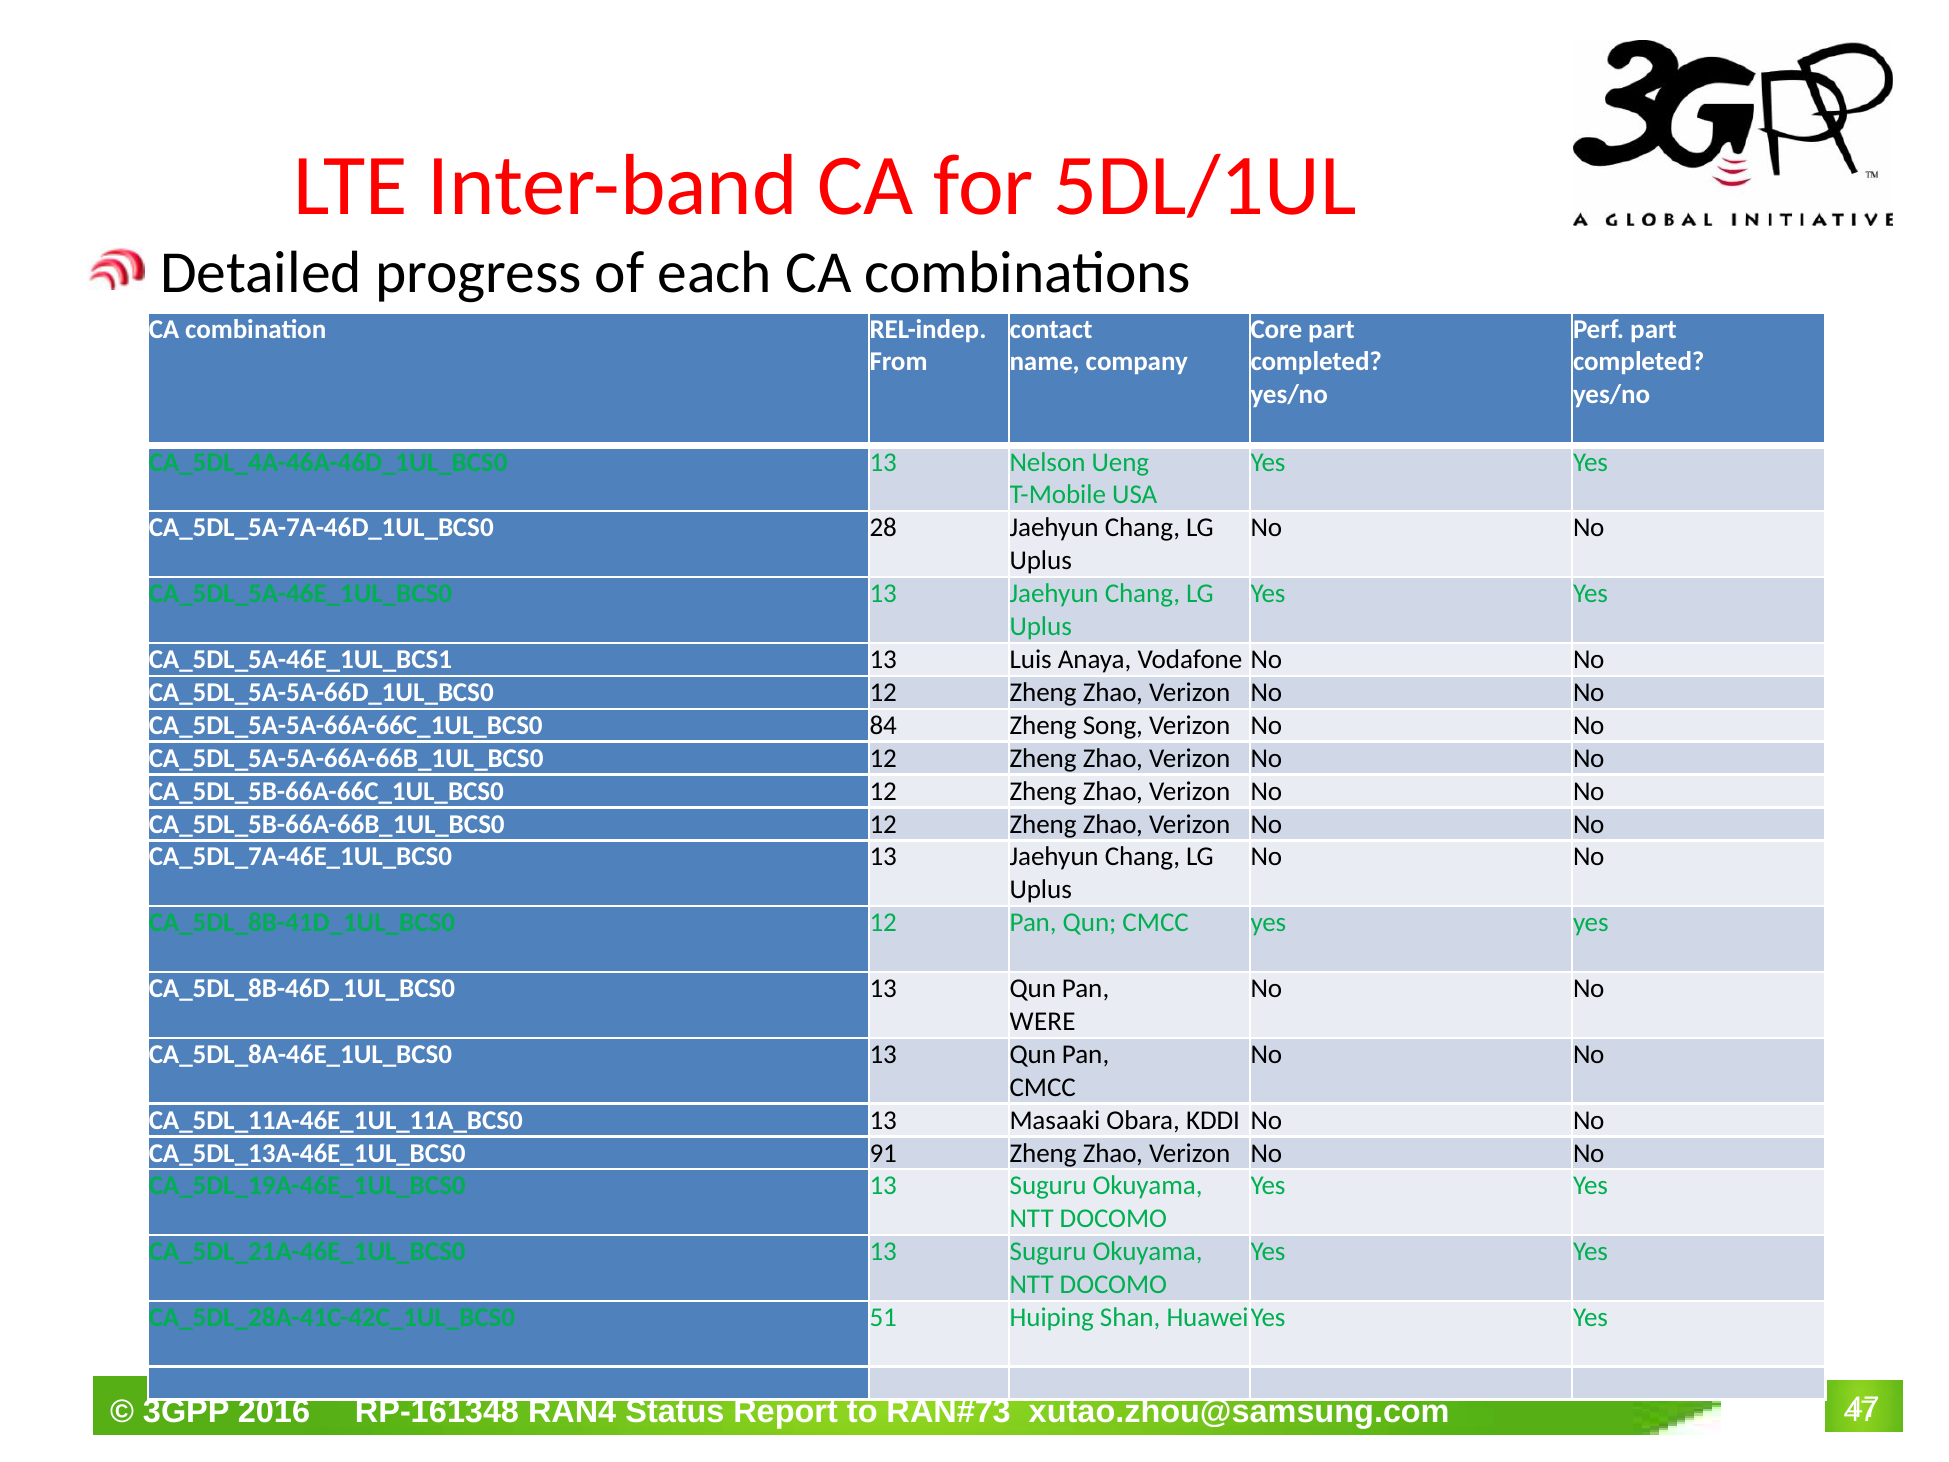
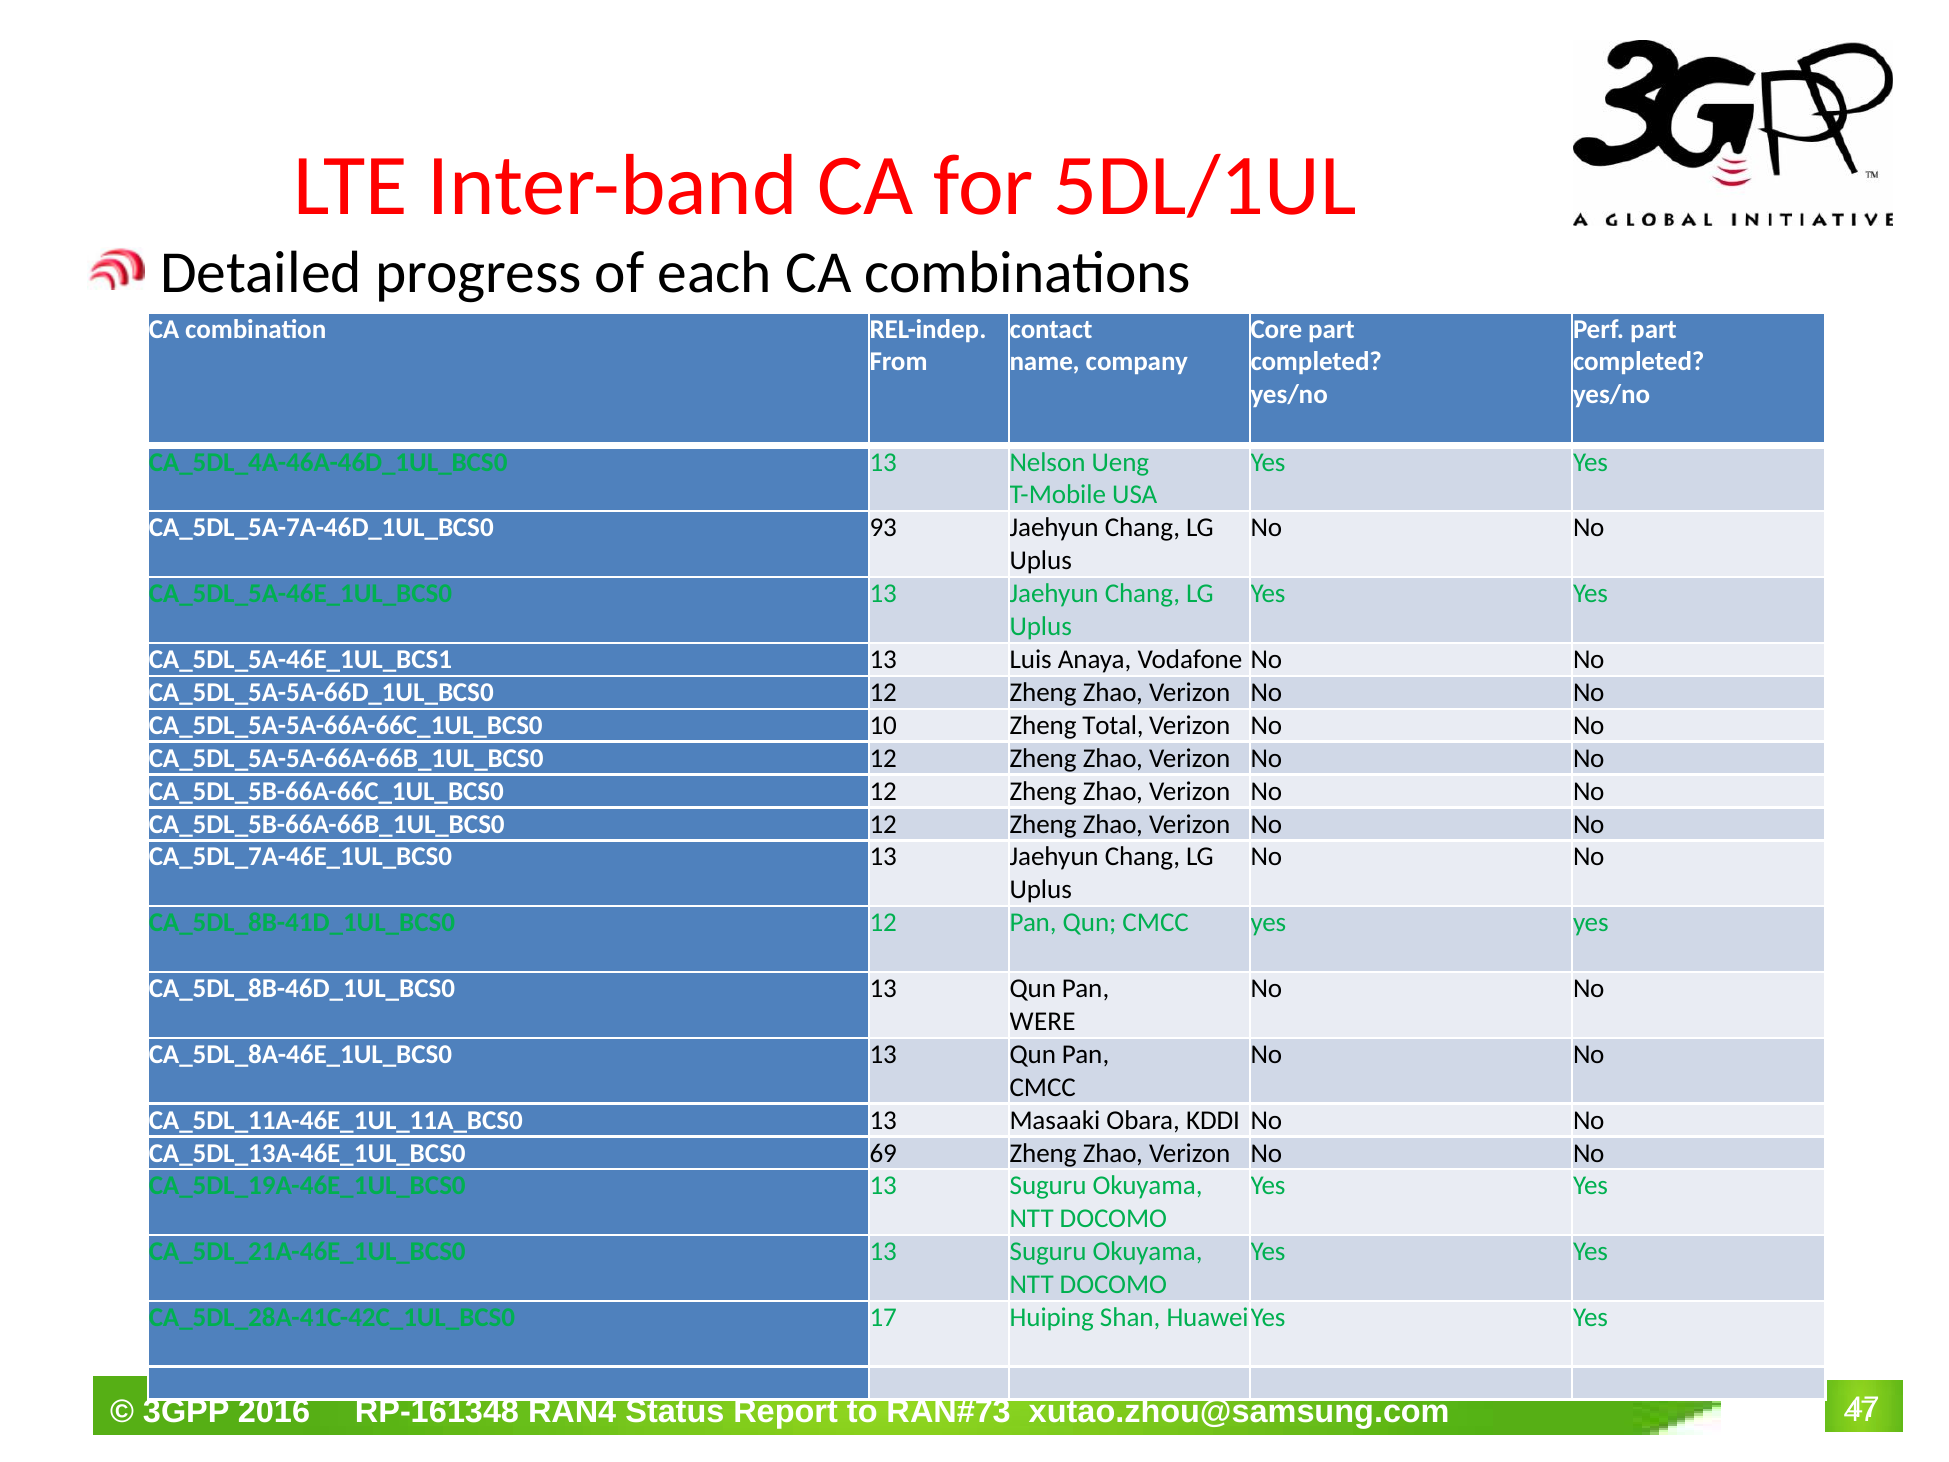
28: 28 -> 93
84: 84 -> 10
Song: Song -> Total
91: 91 -> 69
51: 51 -> 17
